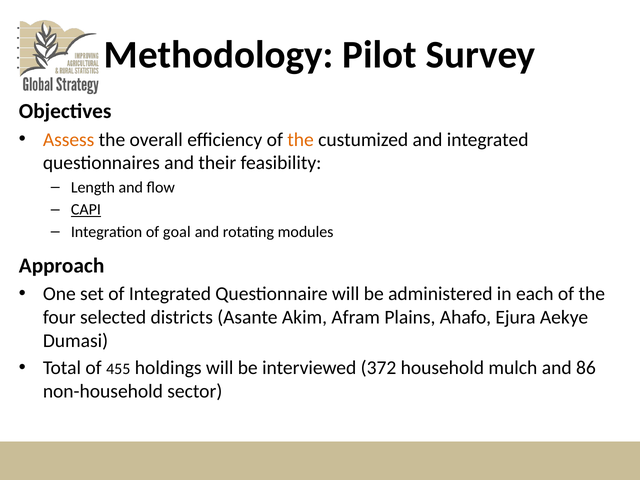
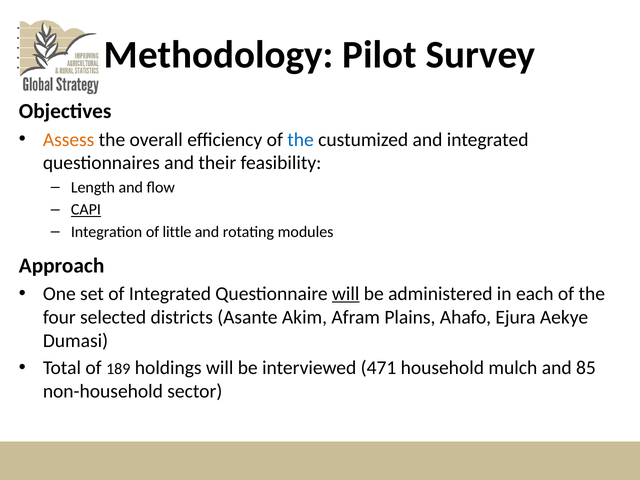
the at (301, 140) colour: orange -> blue
goal: goal -> little
will at (346, 294) underline: none -> present
455: 455 -> 189
372: 372 -> 471
86: 86 -> 85
